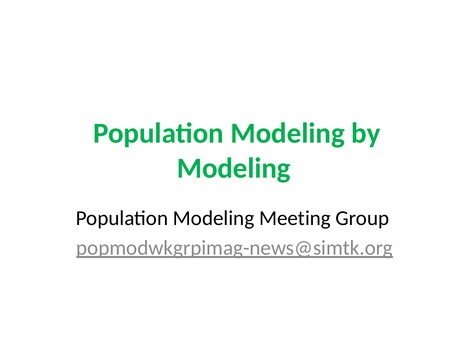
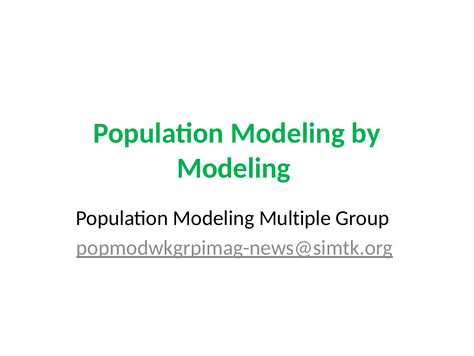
Meeting: Meeting -> Multiple
